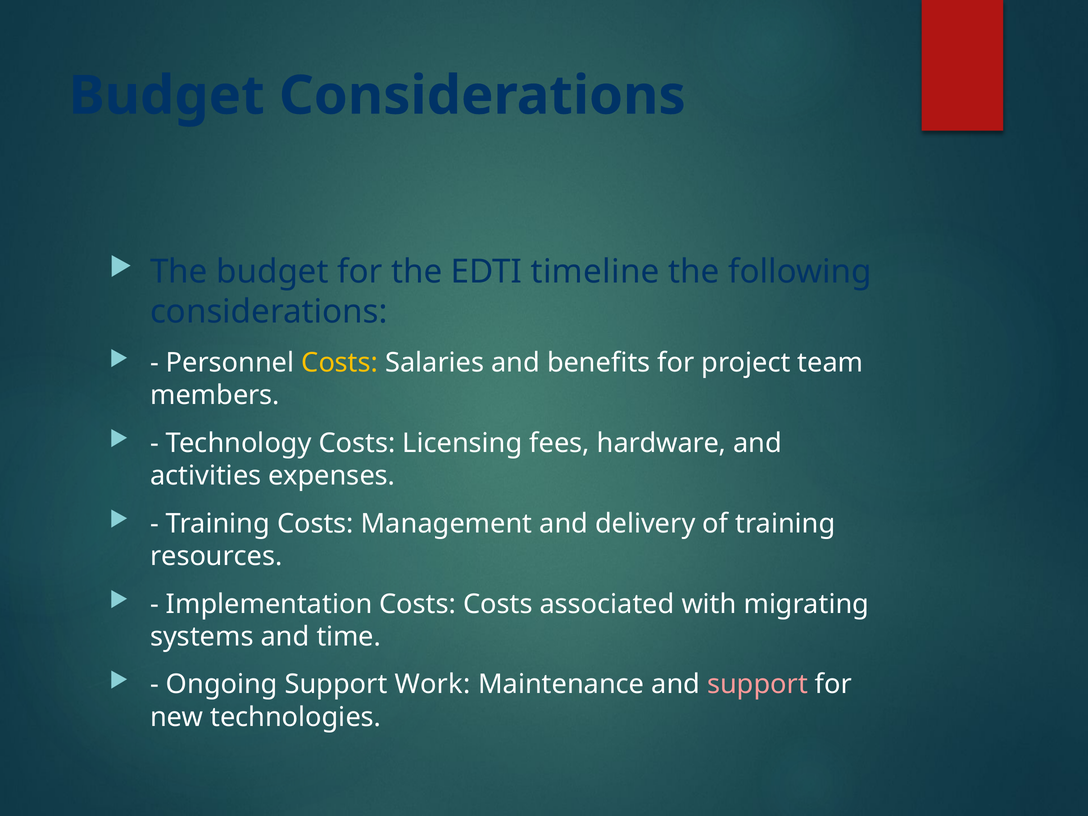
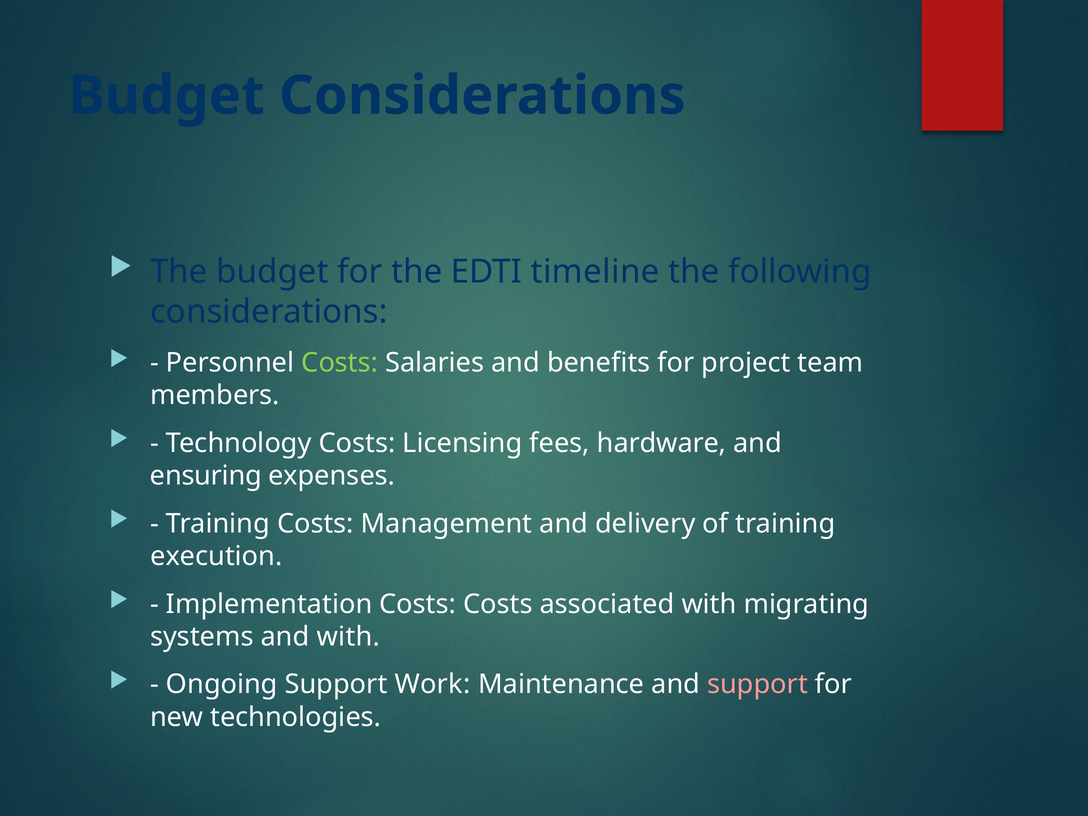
Costs at (340, 363) colour: yellow -> light green
activities: activities -> ensuring
resources: resources -> execution
and time: time -> with
